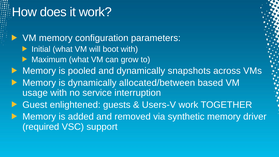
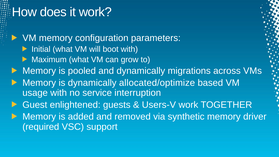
snapshots: snapshots -> migrations
allocated/between: allocated/between -> allocated/optimize
